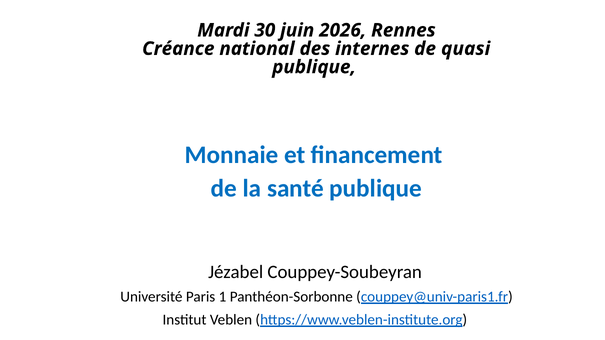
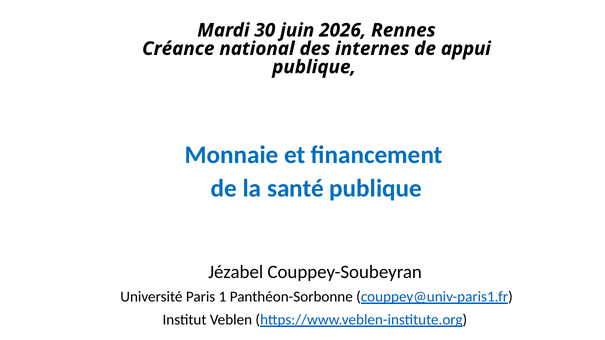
quasi: quasi -> appui
